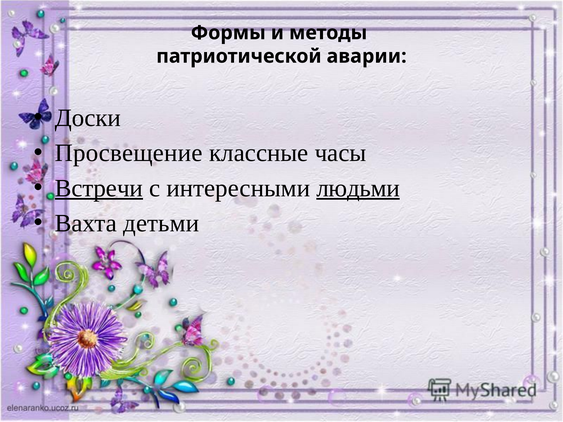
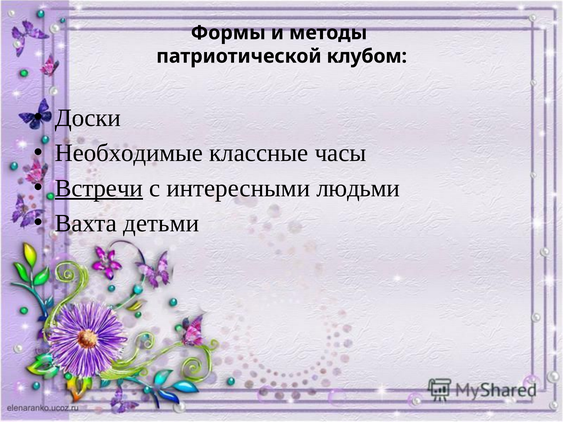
аварии: аварии -> клубом
Просвещение: Просвещение -> Необходимые
людьми underline: present -> none
